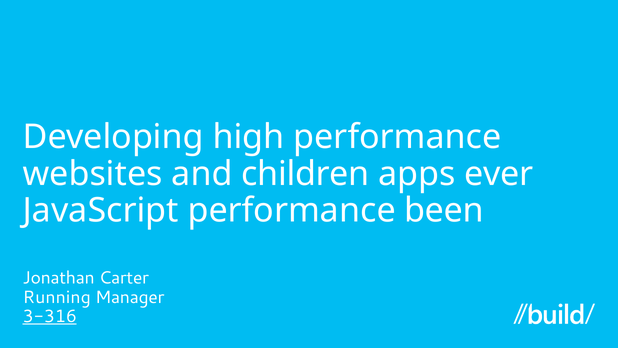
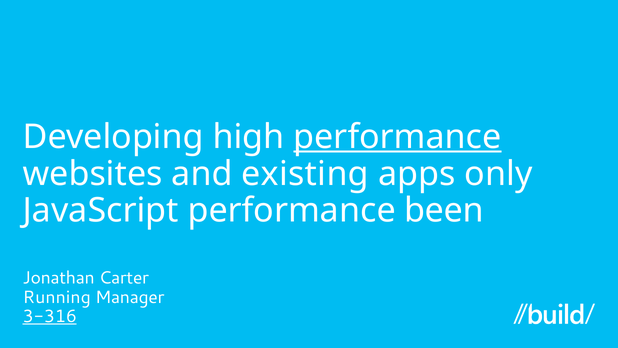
performance at (397, 137) underline: none -> present
children: children -> existing
ever: ever -> only
